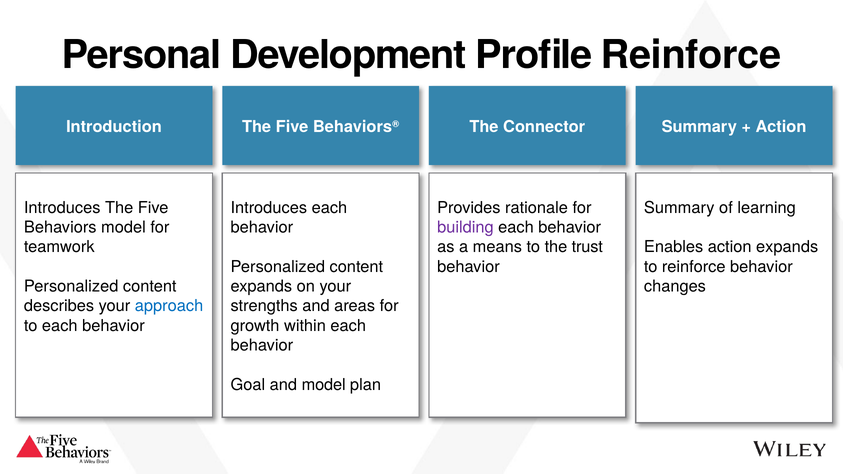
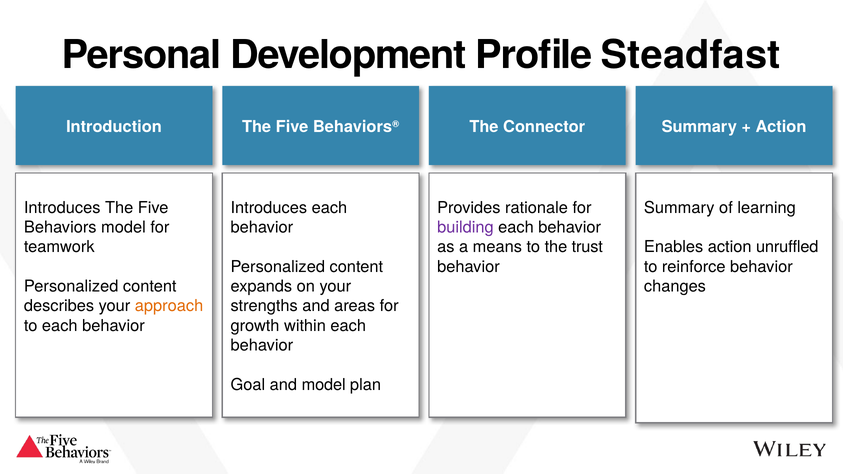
Profile Reinforce: Reinforce -> Steadfast
action expands: expands -> unruffled
approach colour: blue -> orange
